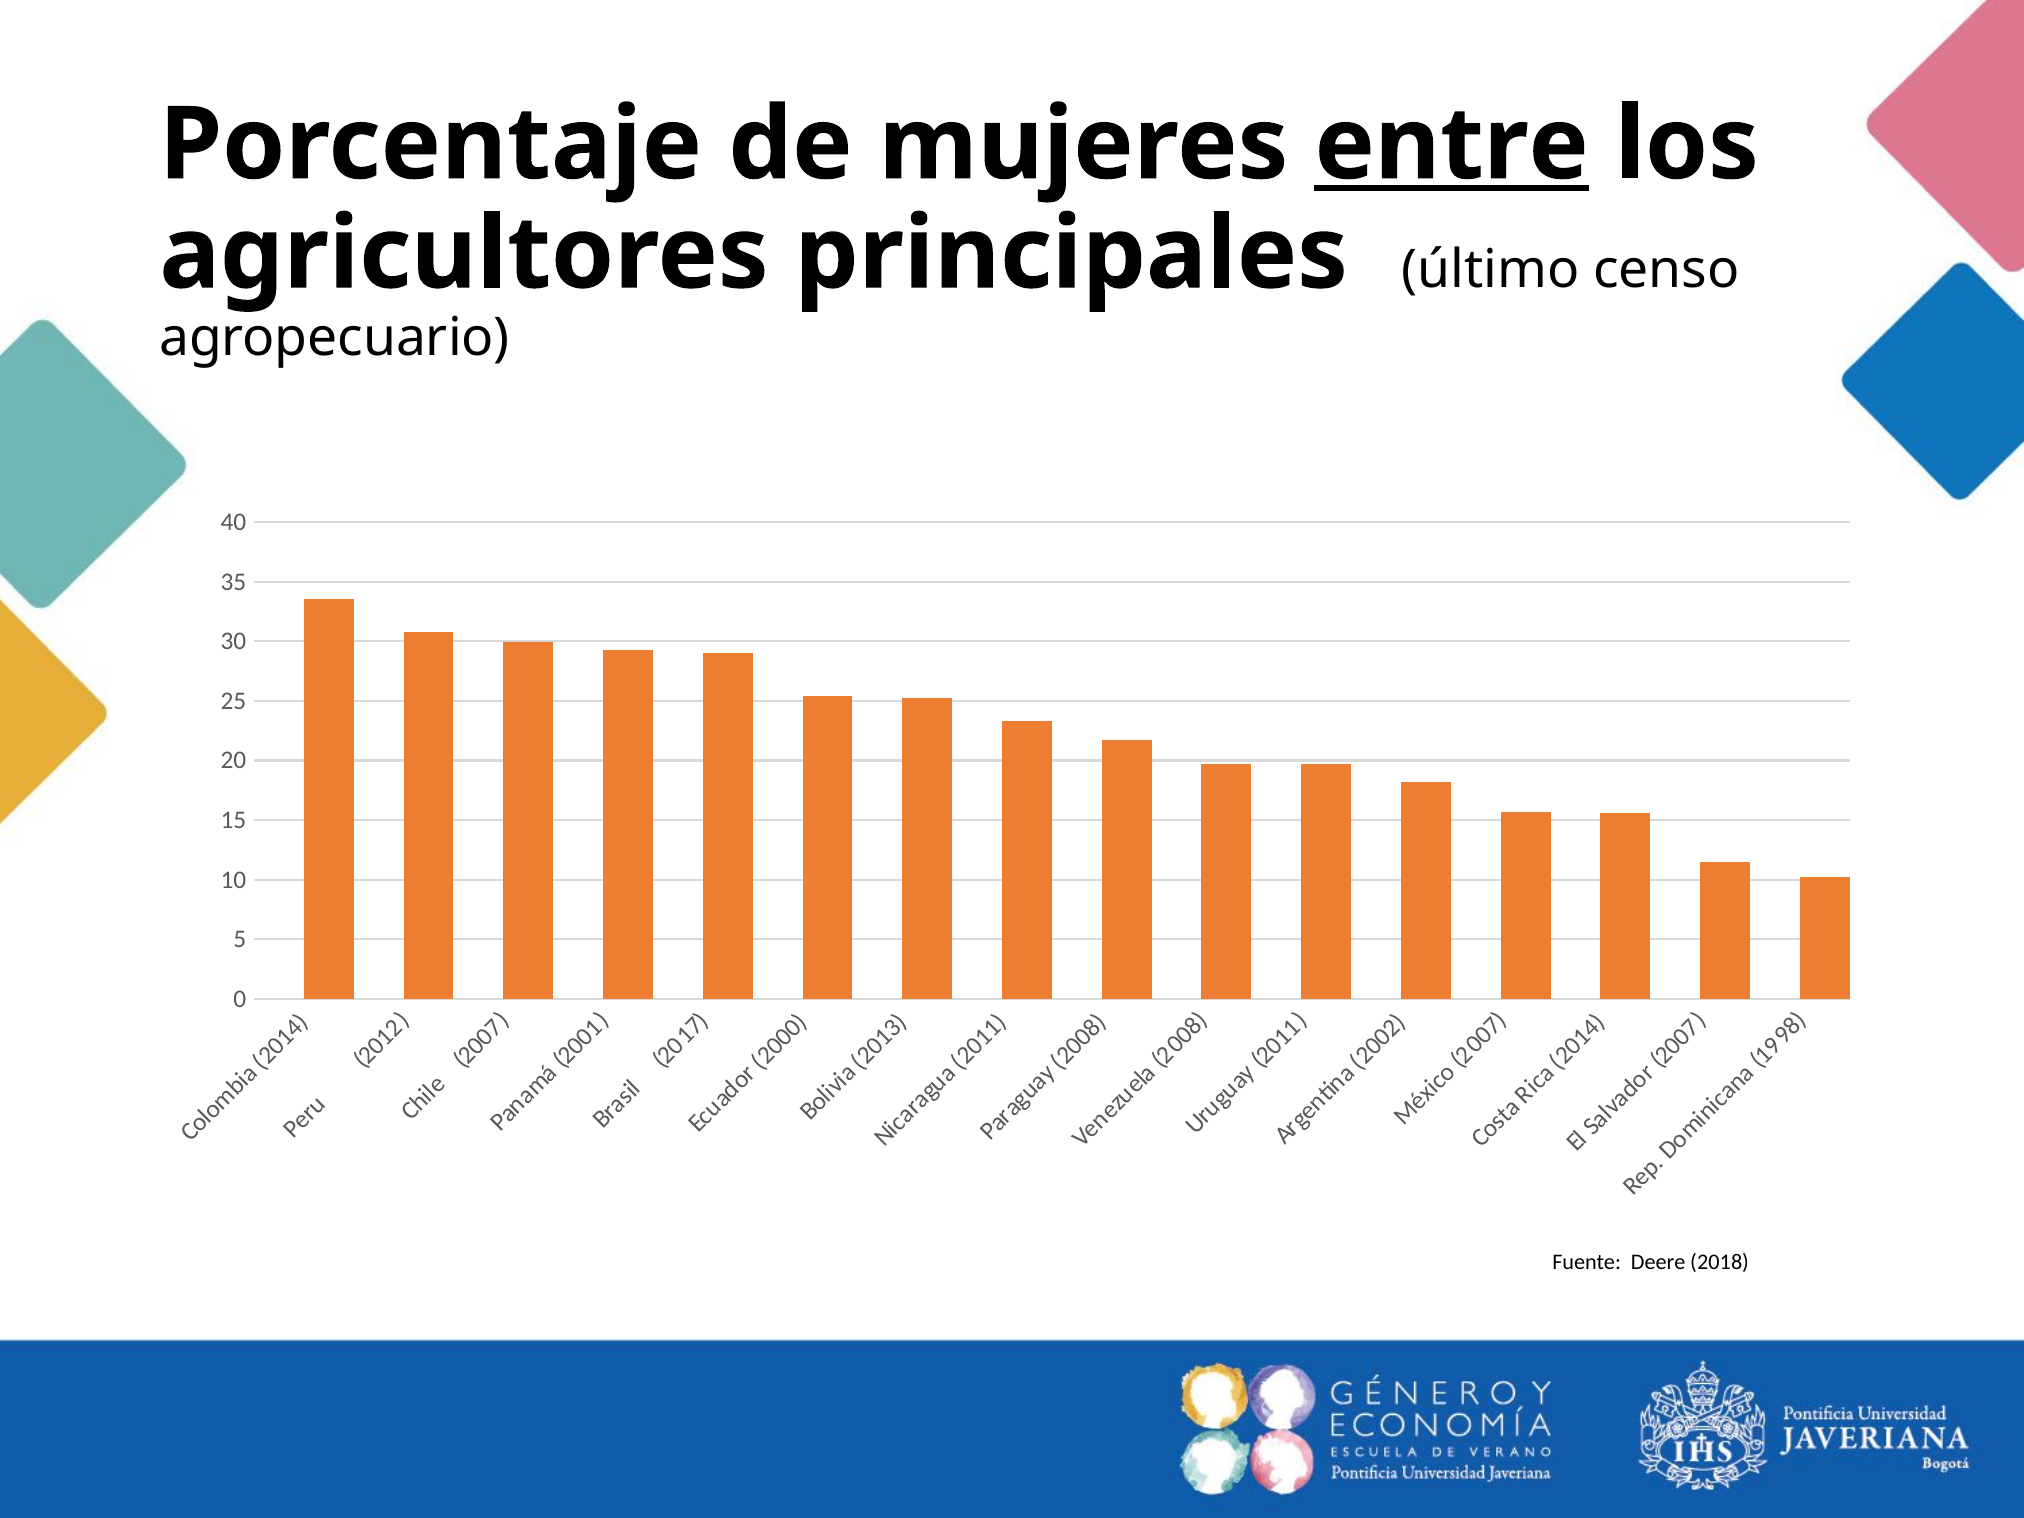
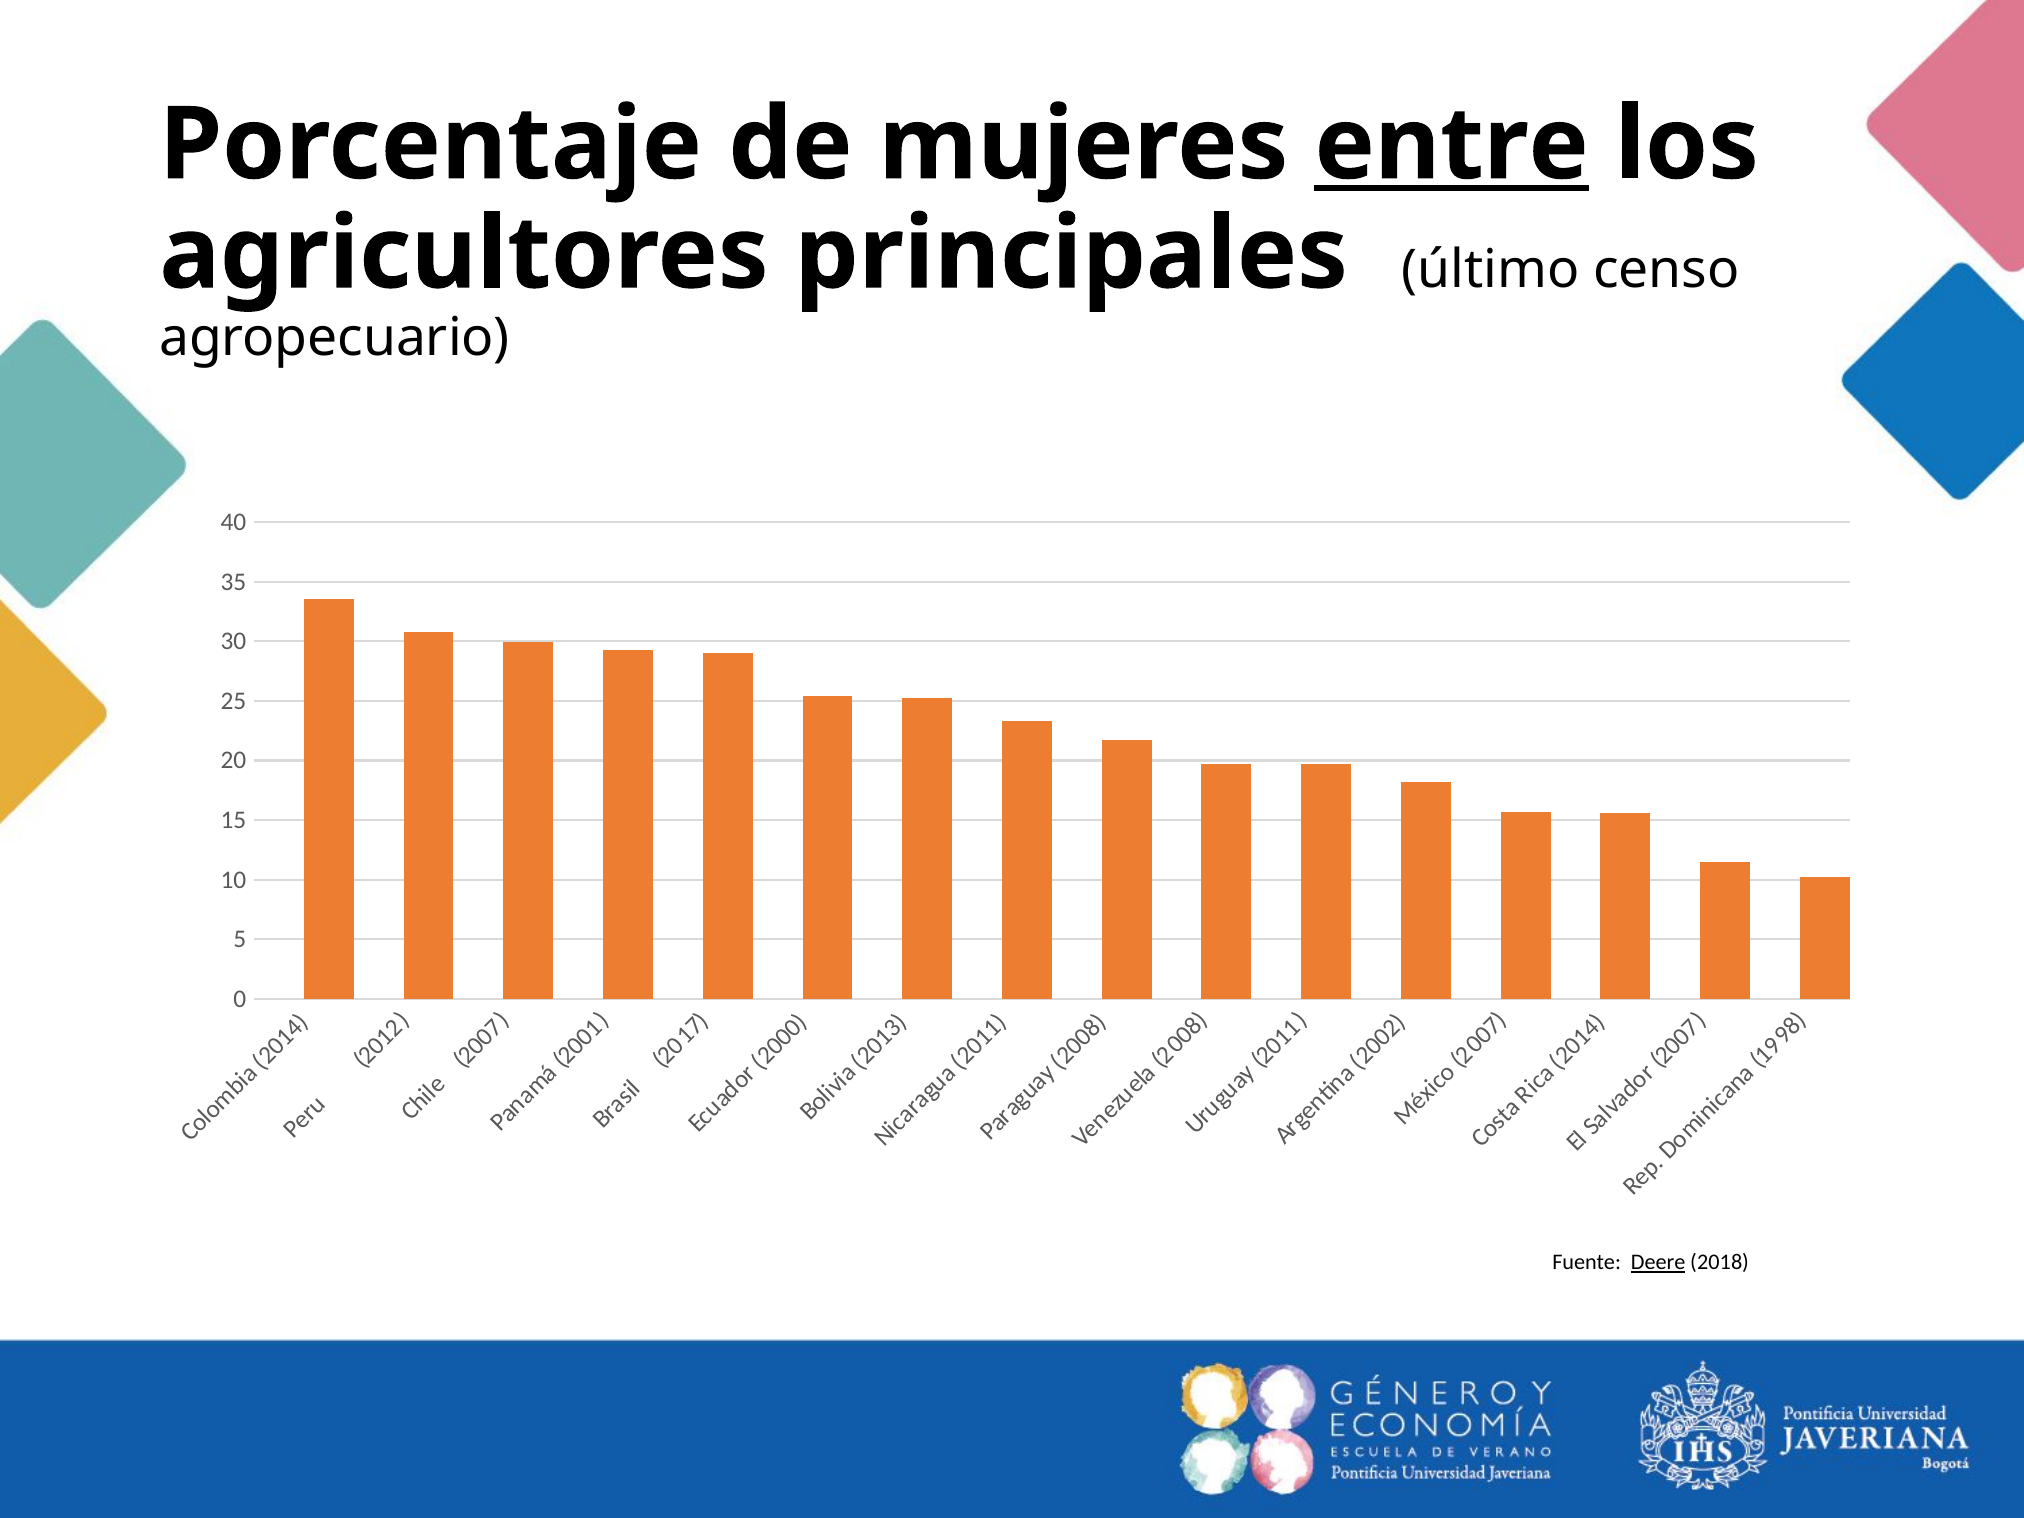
Deere underline: none -> present
